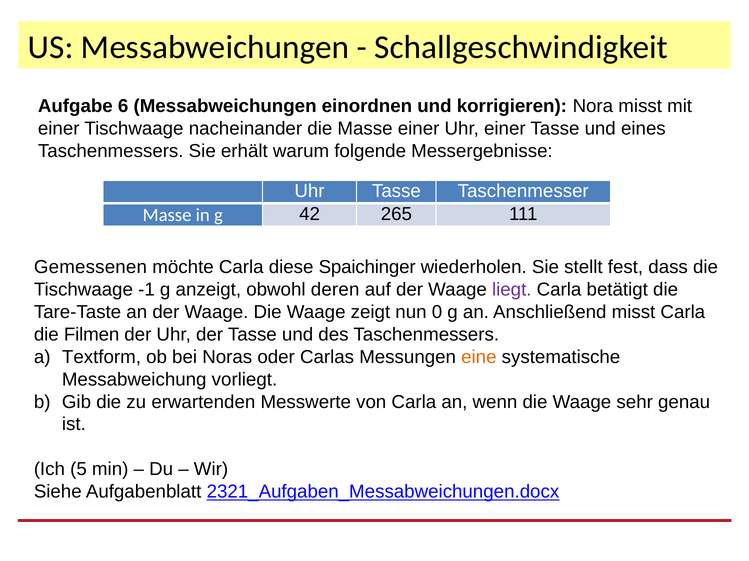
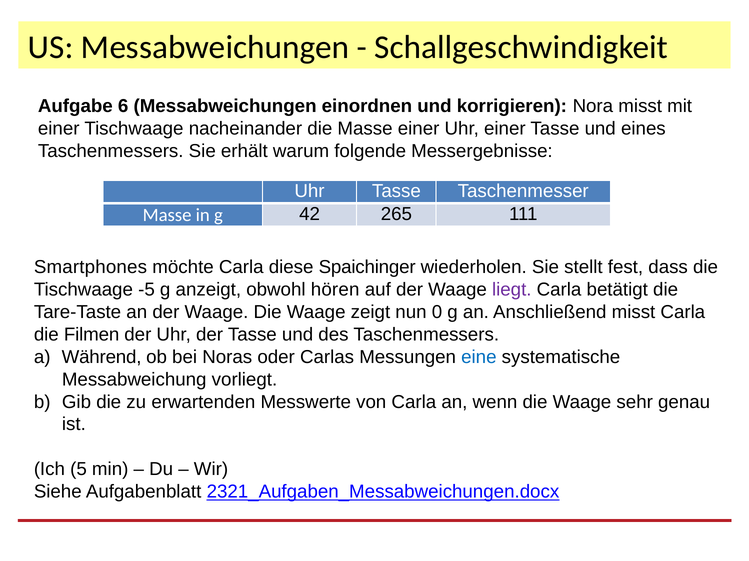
Gemessenen: Gemessenen -> Smartphones
-1: -1 -> -5
deren: deren -> hören
Textform: Textform -> Während
eine colour: orange -> blue
